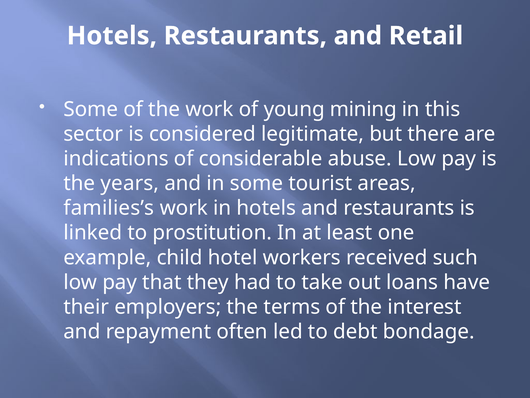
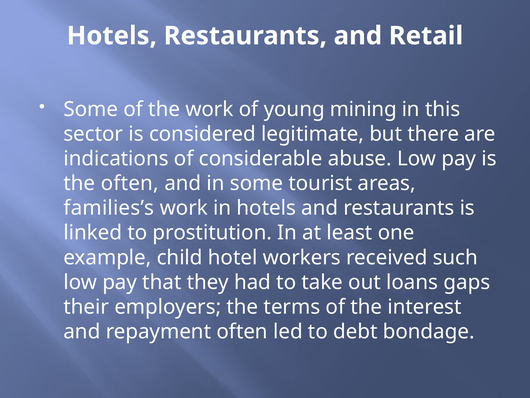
the years: years -> often
have: have -> gaps
